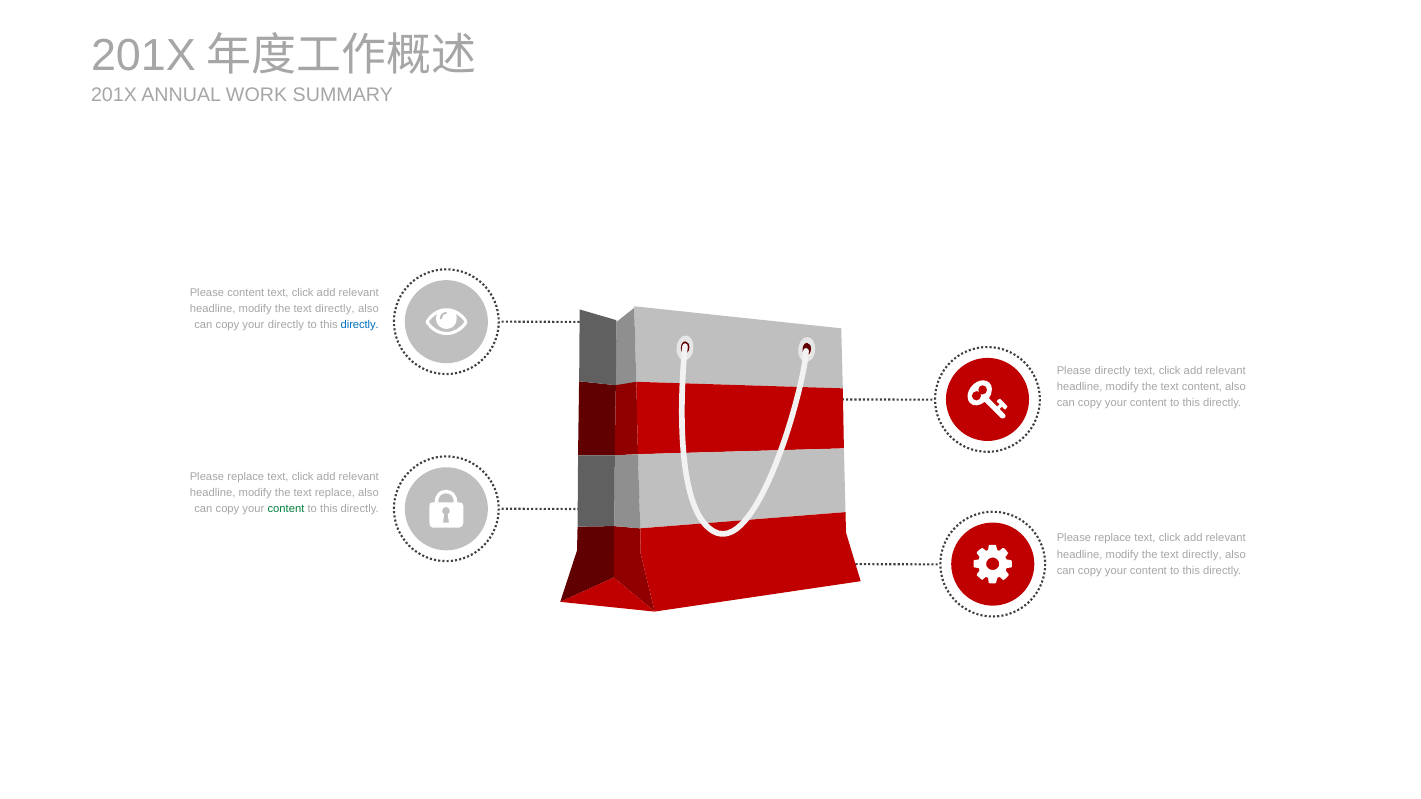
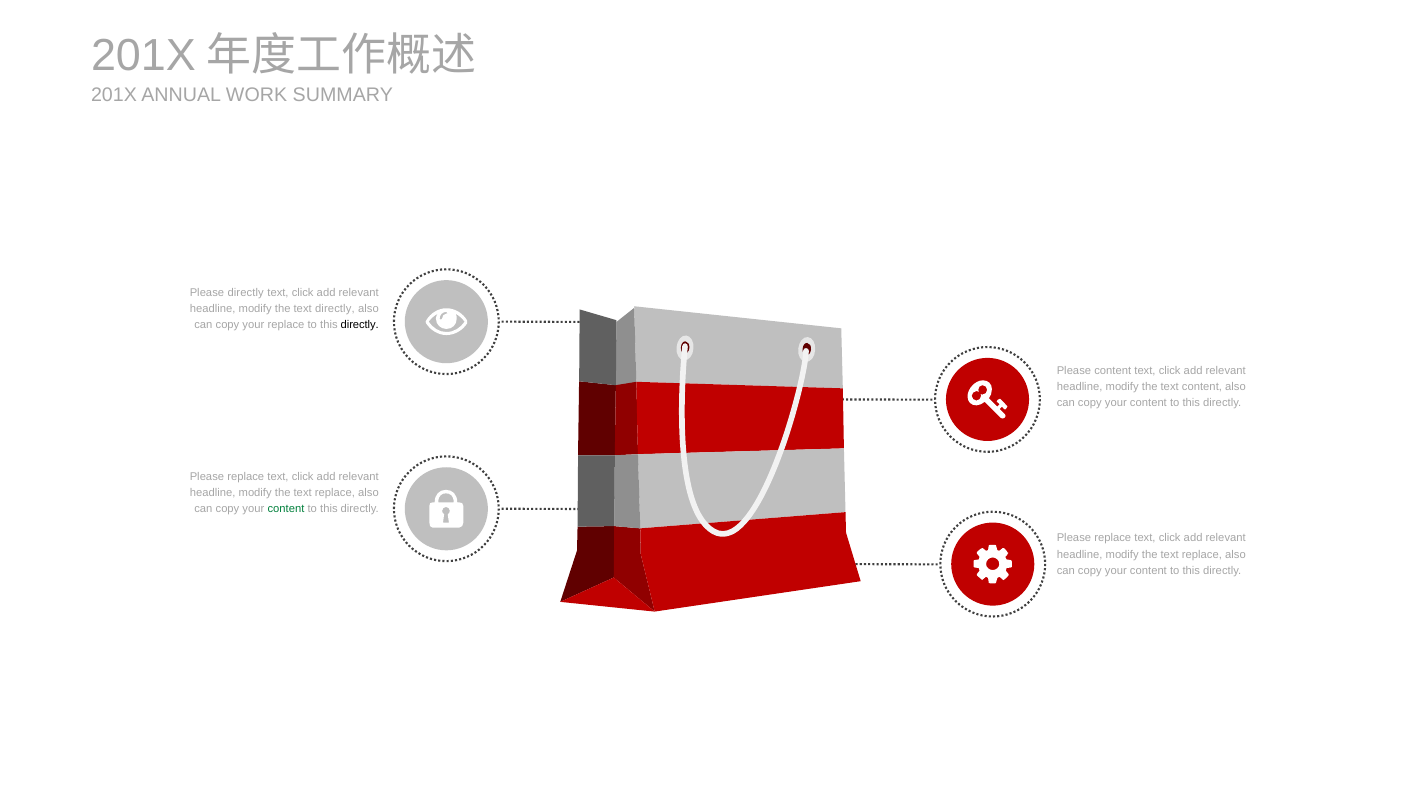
Please content: content -> directly
your directly: directly -> replace
directly at (360, 325) colour: blue -> black
Please directly: directly -> content
directly at (1202, 554): directly -> replace
